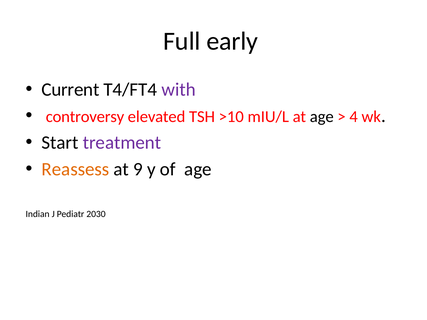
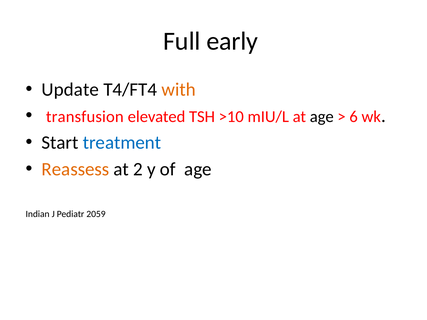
Current: Current -> Update
with colour: purple -> orange
controversy: controversy -> transfusion
4: 4 -> 6
treatment colour: purple -> blue
9: 9 -> 2
2030: 2030 -> 2059
